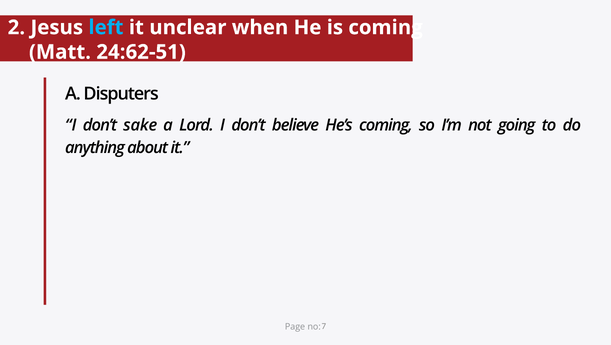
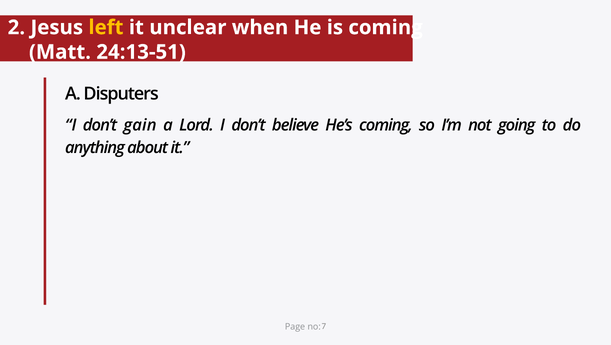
left colour: light blue -> yellow
24:62-51: 24:62-51 -> 24:13-51
sake: sake -> gain
